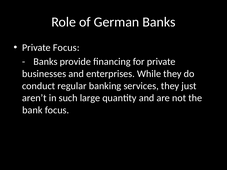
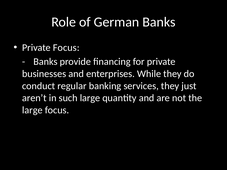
bank at (32, 110): bank -> large
